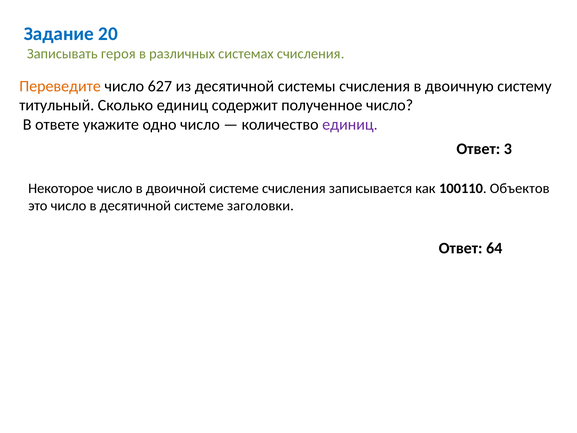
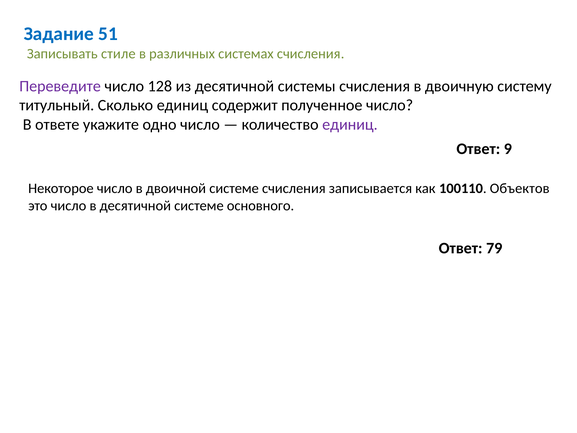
20: 20 -> 51
героя: героя -> стиле
Переведите colour: orange -> purple
627: 627 -> 128
3: 3 -> 9
заголовки: заголовки -> основного
64: 64 -> 79
